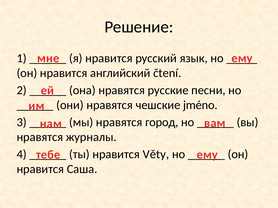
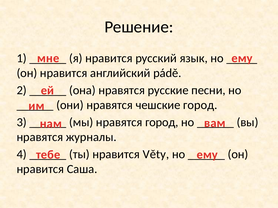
čtení: čtení -> pádě
чешские jméno: jméno -> город
